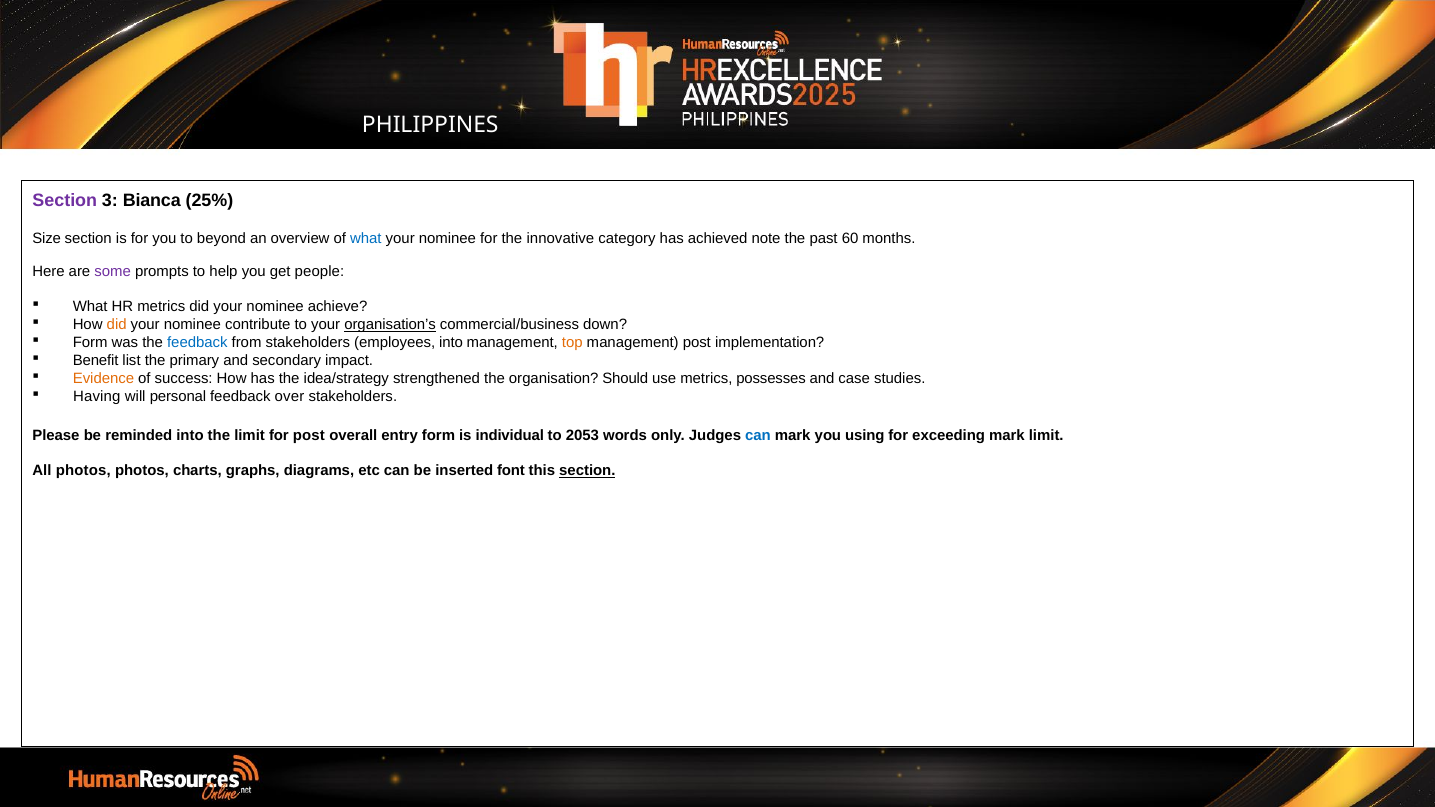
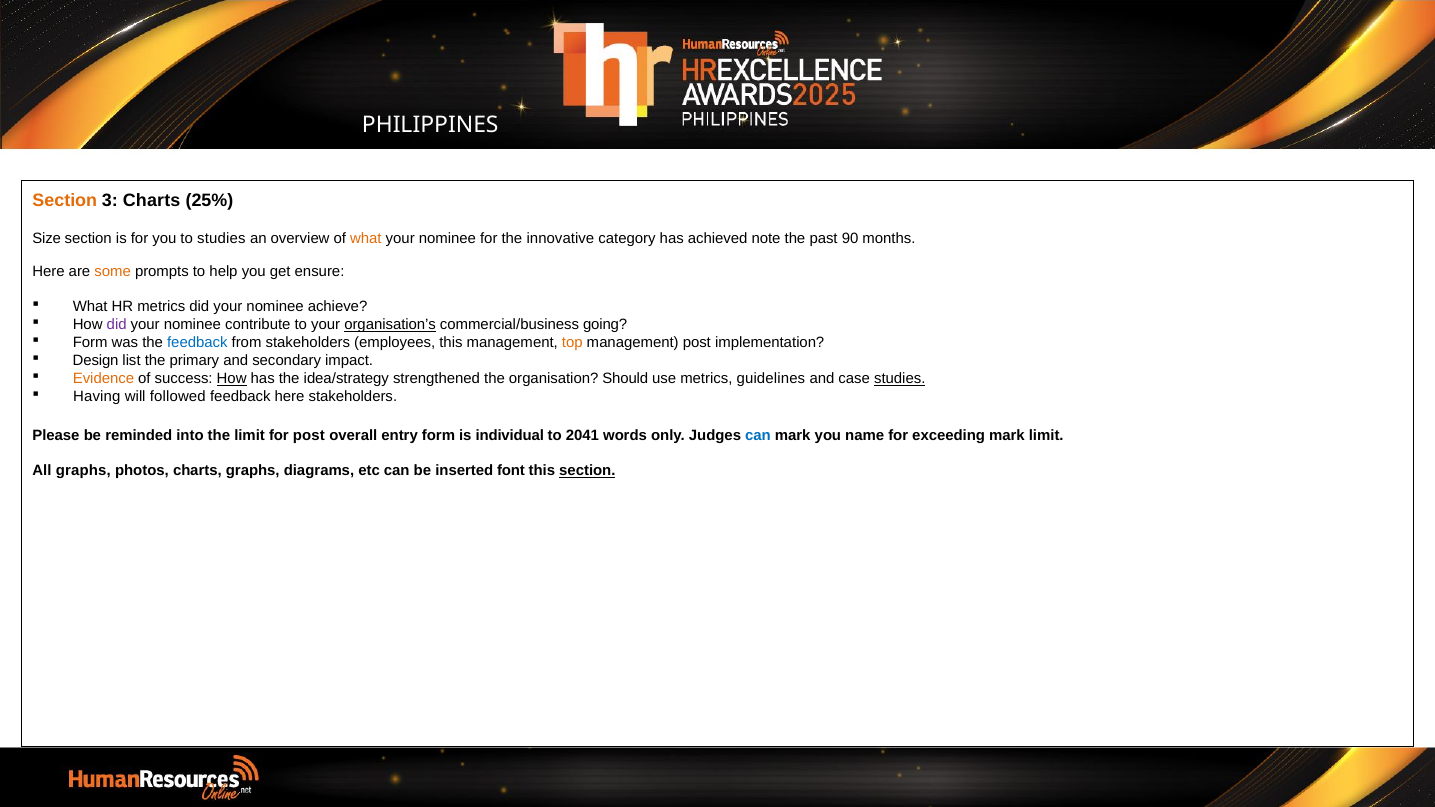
Section at (65, 201) colour: purple -> orange
3 Bianca: Bianca -> Charts
to beyond: beyond -> studies
what at (366, 238) colour: blue -> orange
60: 60 -> 90
some colour: purple -> orange
people: people -> ensure
did at (117, 325) colour: orange -> purple
down: down -> going
employees into: into -> this
Benefit: Benefit -> Design
How at (232, 379) underline: none -> present
possesses: possesses -> guidelines
studies at (900, 379) underline: none -> present
personal: personal -> followed
feedback over: over -> here
2053: 2053 -> 2041
using: using -> name
All photos: photos -> graphs
